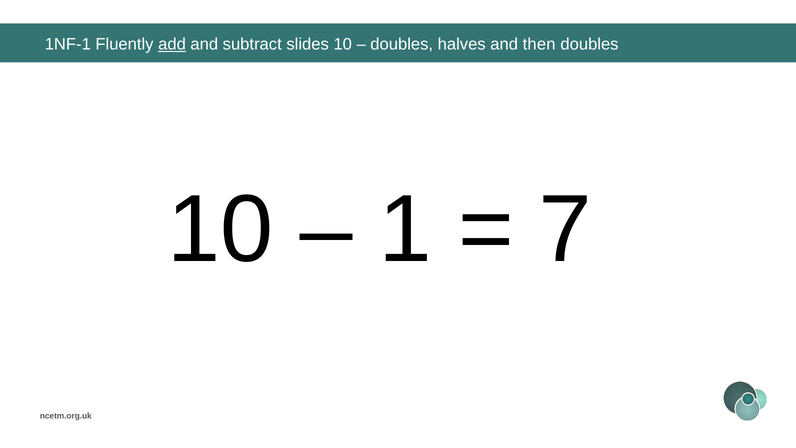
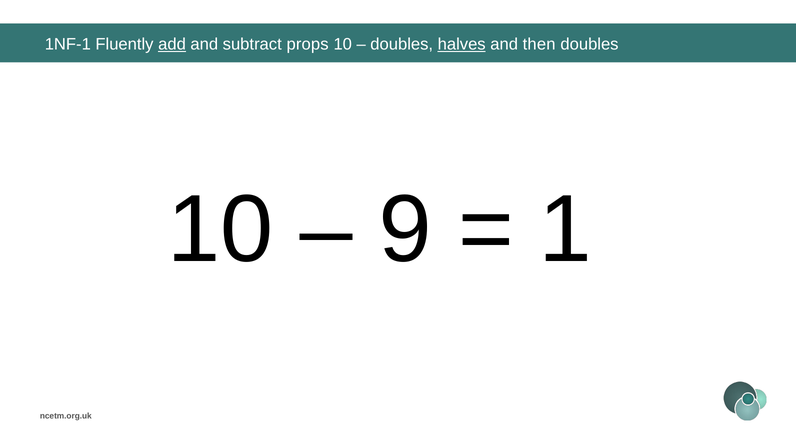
slides: slides -> props
halves underline: none -> present
1: 1 -> 9
7: 7 -> 1
